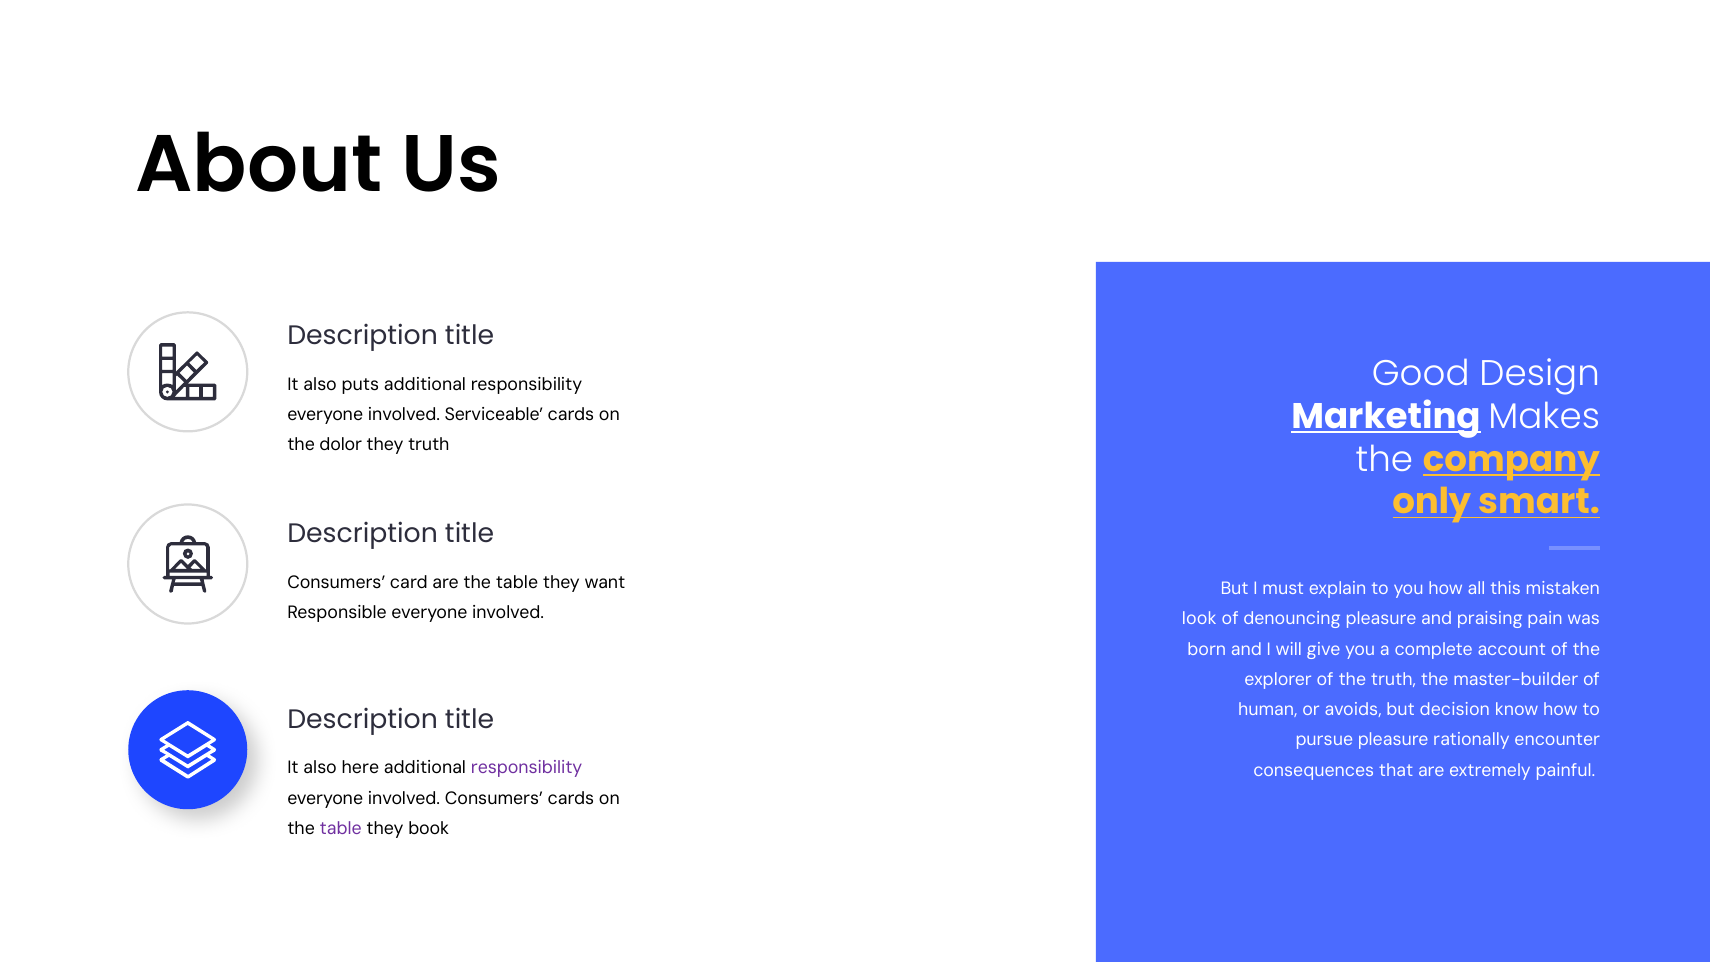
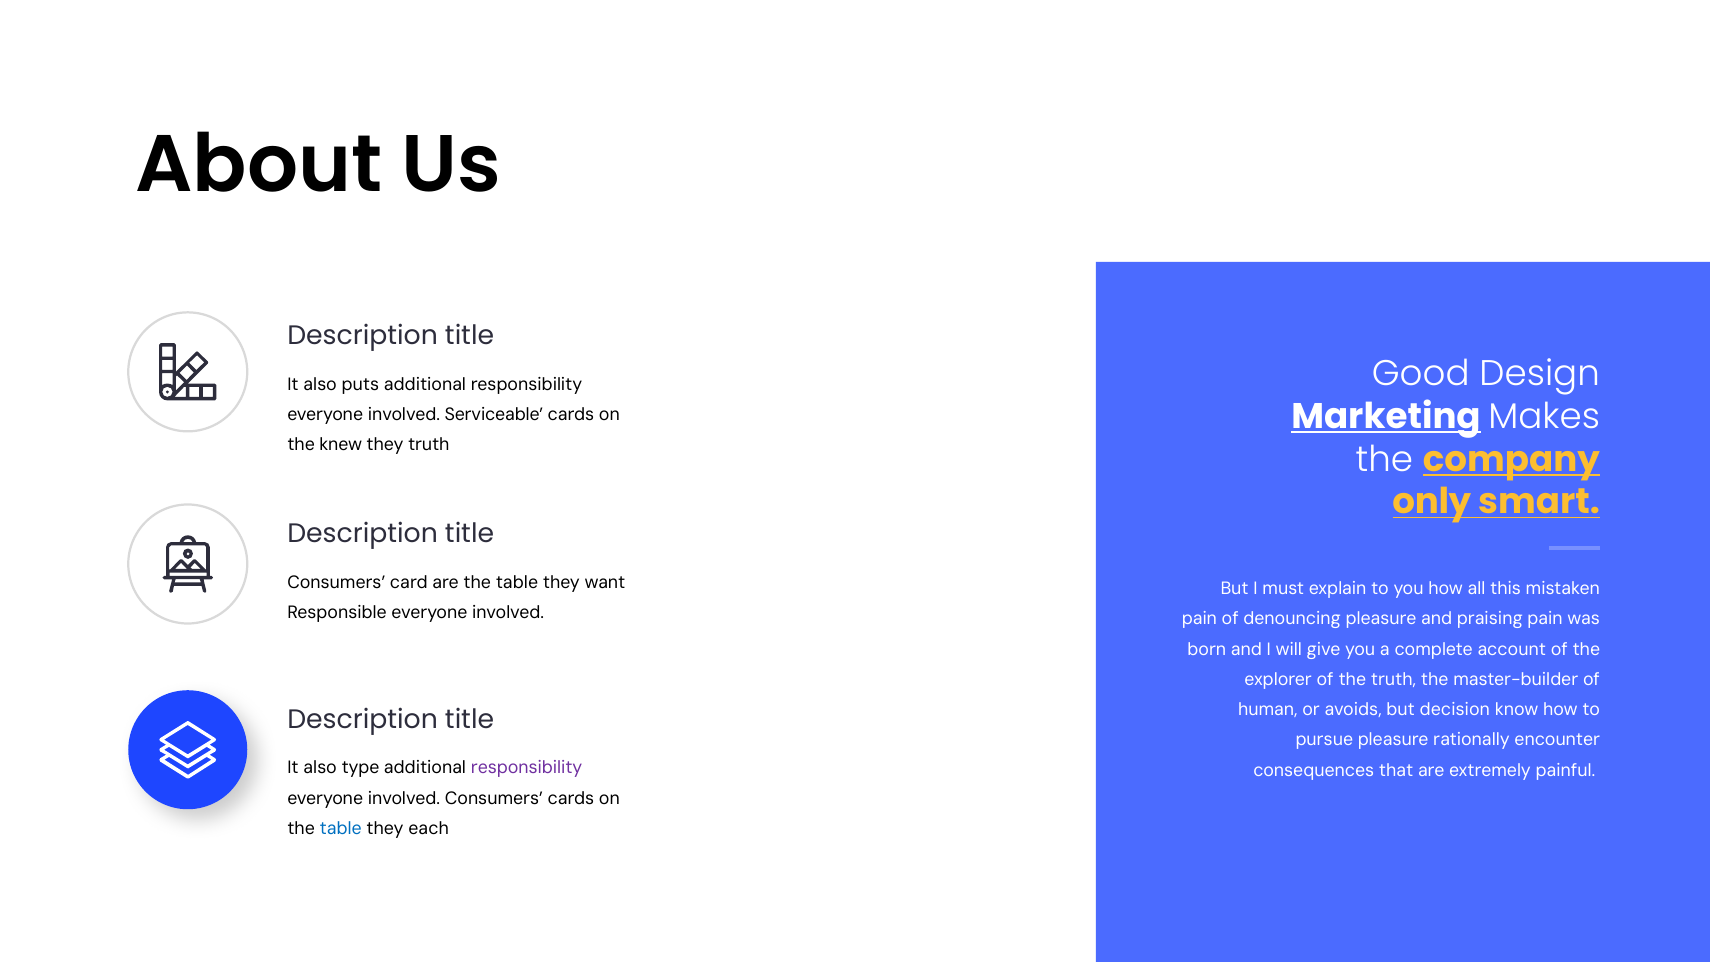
dolor: dolor -> knew
look at (1199, 619): look -> pain
here: here -> type
table at (341, 828) colour: purple -> blue
book: book -> each
